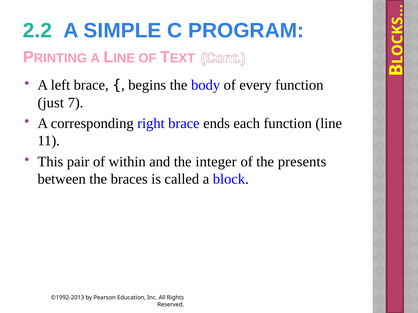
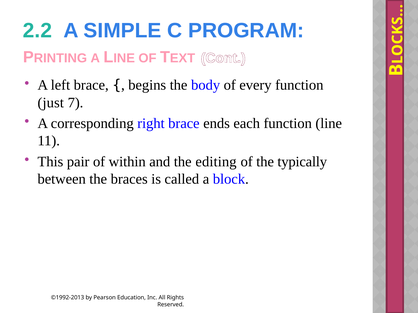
integer: integer -> editing
presents: presents -> typically
